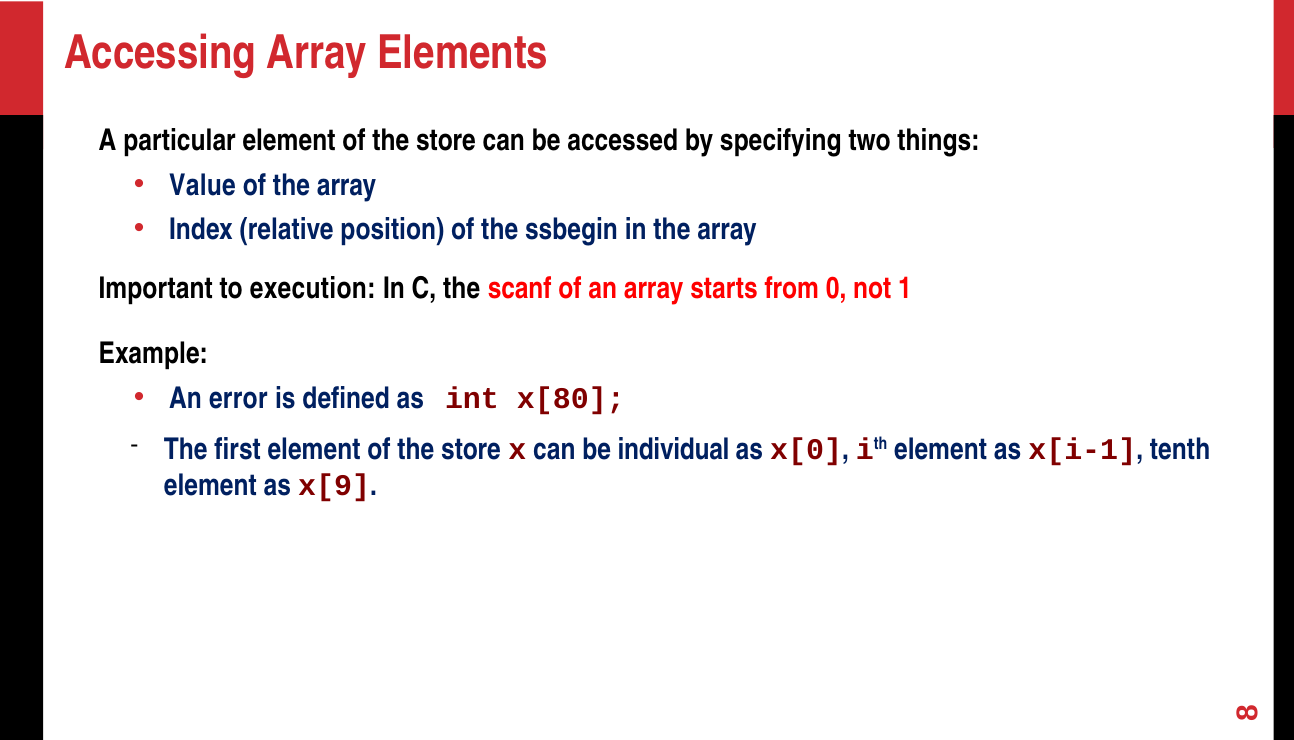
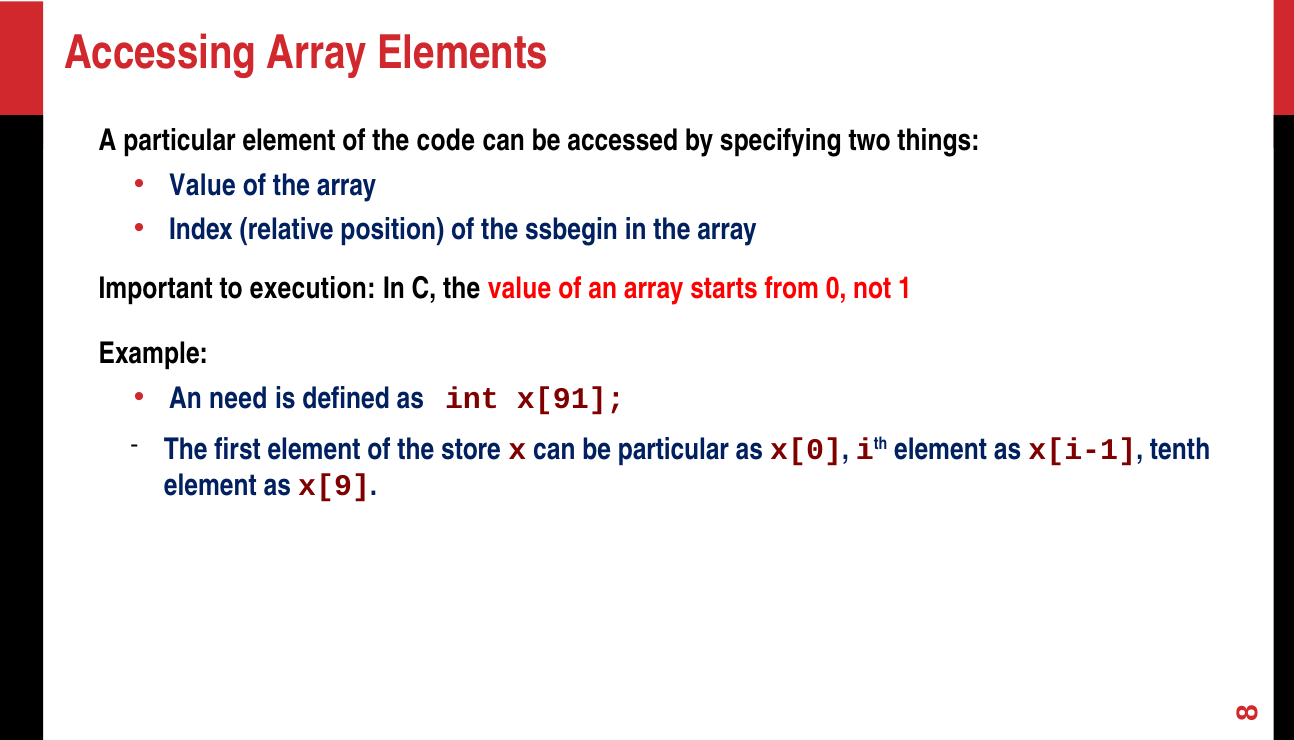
store at (446, 140): store -> code
the scanf: scanf -> value
error: error -> need
x[80: x[80 -> x[91
be individual: individual -> particular
